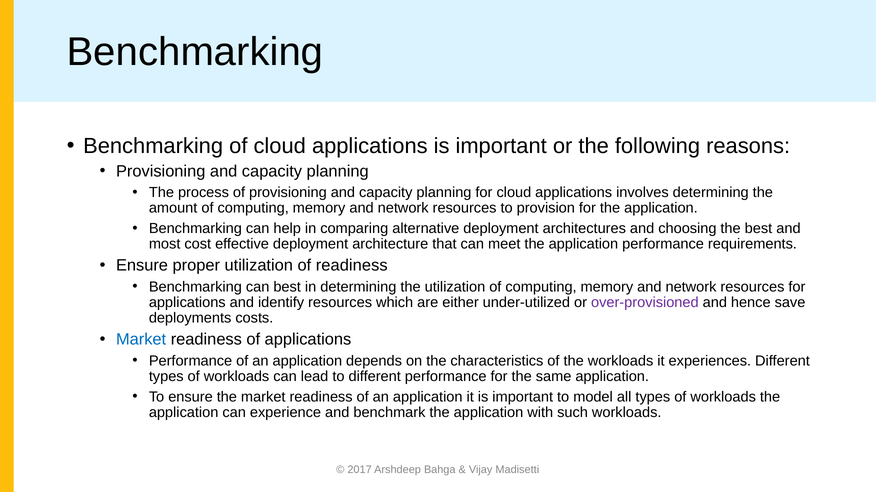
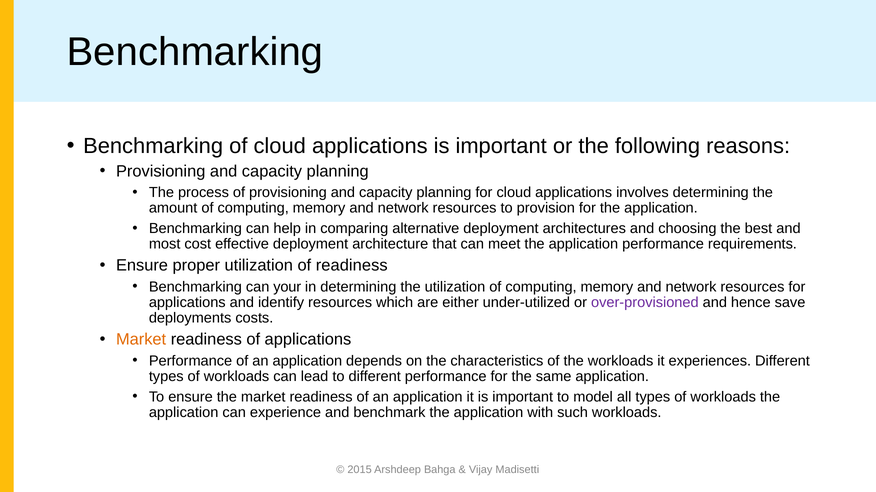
can best: best -> your
Market at (141, 340) colour: blue -> orange
2017: 2017 -> 2015
